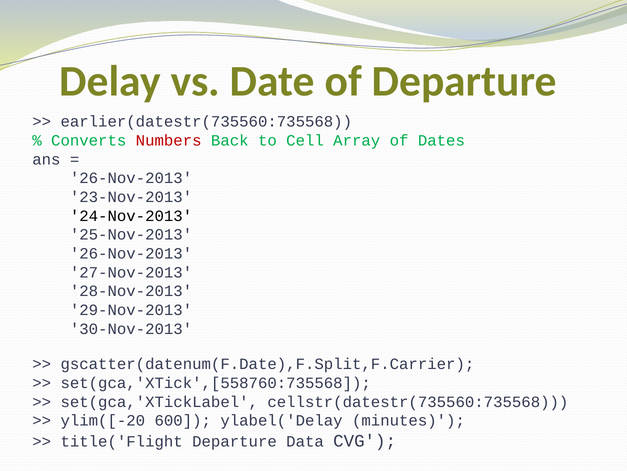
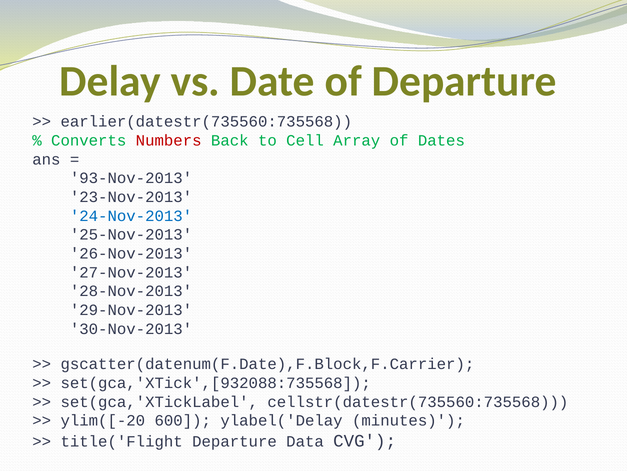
26-Nov-2013 at (131, 178): 26-Nov-2013 -> 93-Nov-2013
24-Nov-2013 colour: black -> blue
gscatter(datenum(F.Date),F.Split,F.Carrier: gscatter(datenum(F.Date),F.Split,F.Carrier -> gscatter(datenum(F.Date),F.Block,F.Carrier
set(gca,'XTick',[558760:735568: set(gca,'XTick',[558760:735568 -> set(gca,'XTick',[932088:735568
